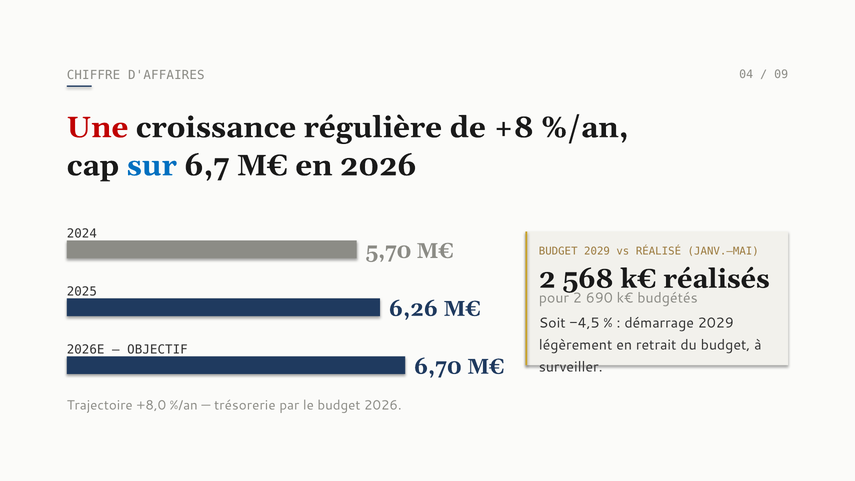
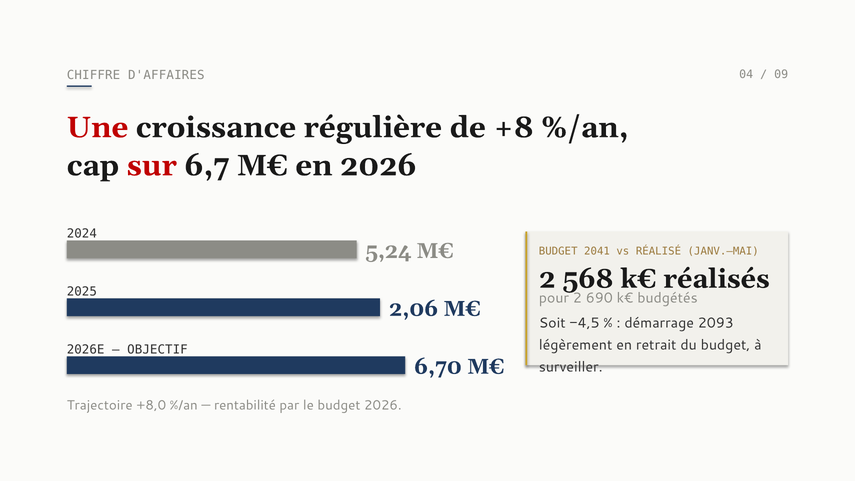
sur colour: blue -> red
5,70: 5,70 -> 5,24
BUDGET 2029: 2029 -> 2041
6,26: 6,26 -> 2,06
démarrage 2029: 2029 -> 2093
trésorerie: trésorerie -> rentabilité
